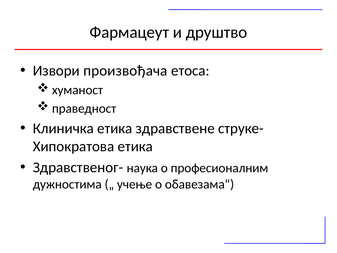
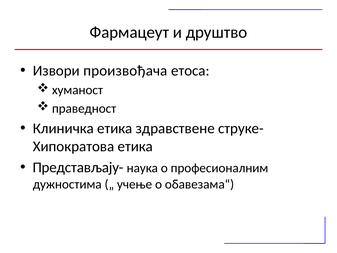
Здравственог-: Здравственог- -> Представљају-
